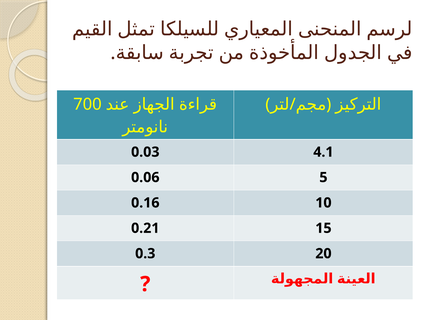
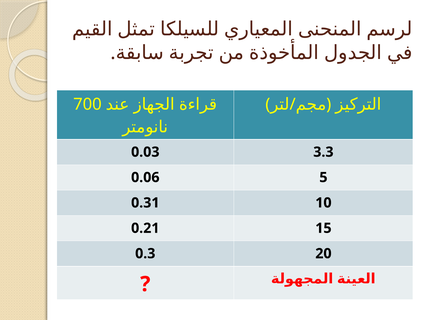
4.1: 4.1 -> 3.3
0.16: 0.16 -> 0.31
